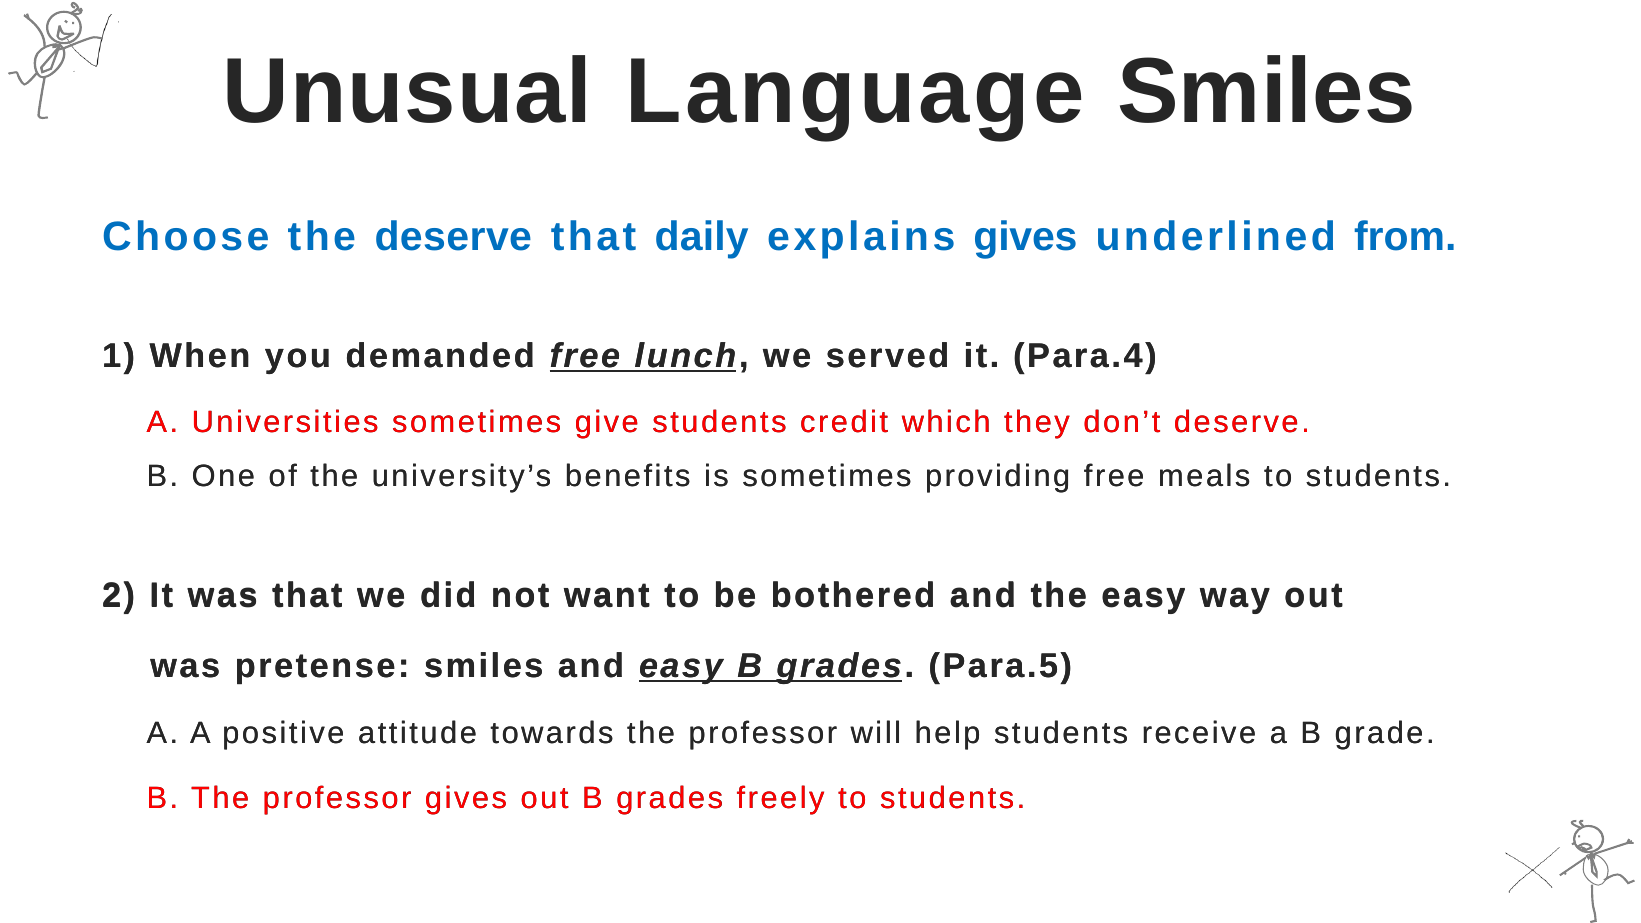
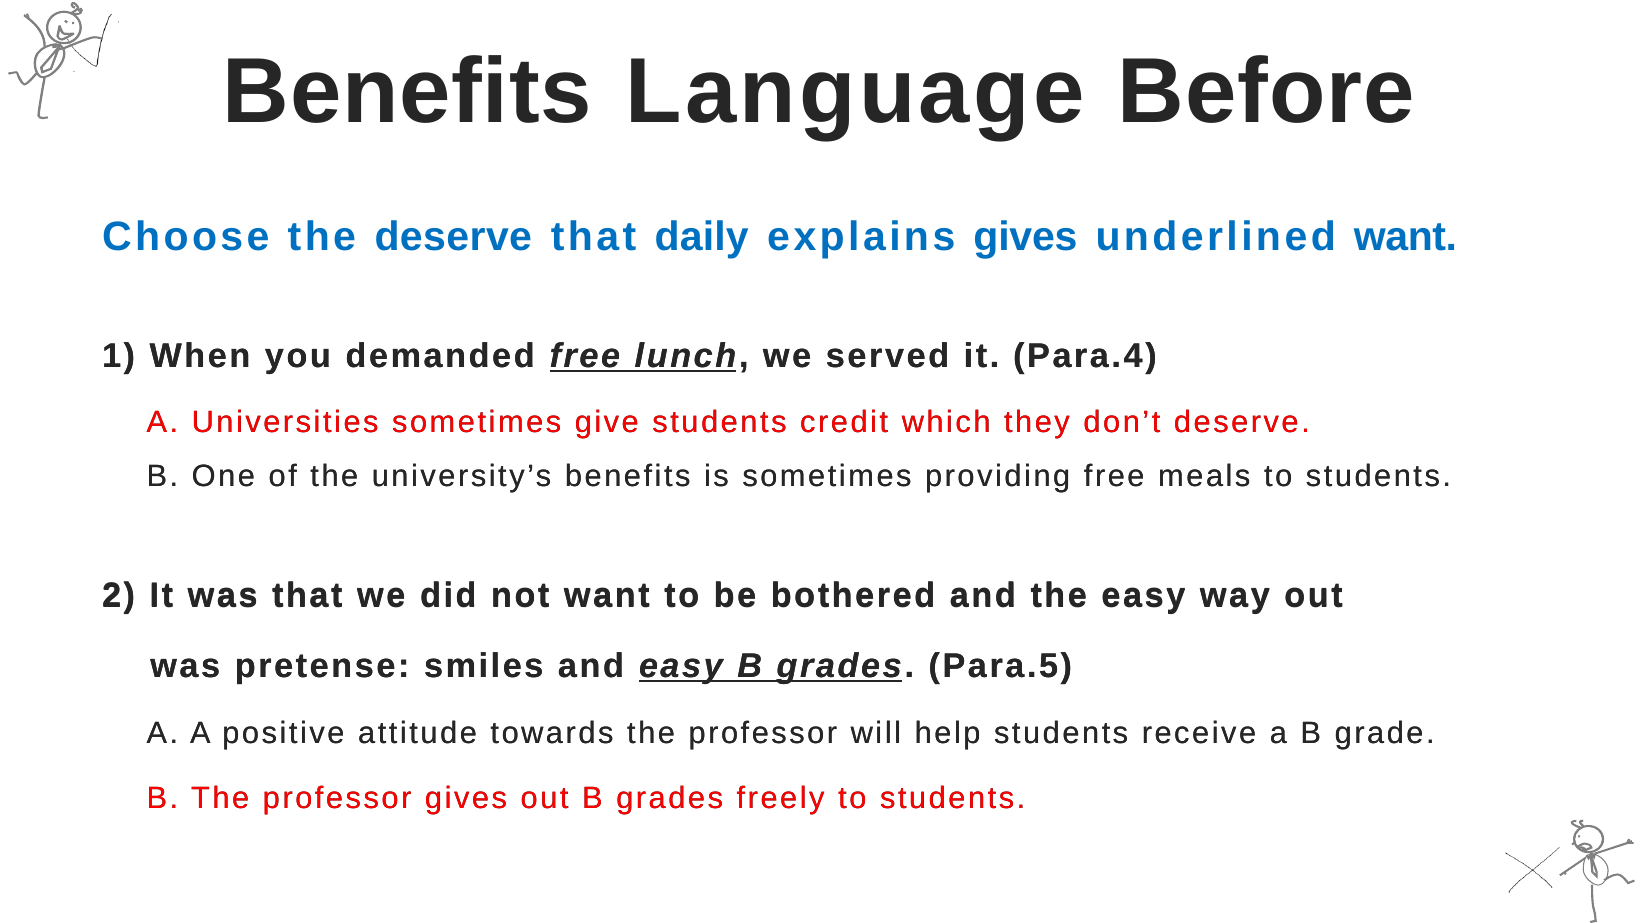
Unusual at (407, 92): Unusual -> Benefits
Language Smiles: Smiles -> Before
underlined from: from -> want
